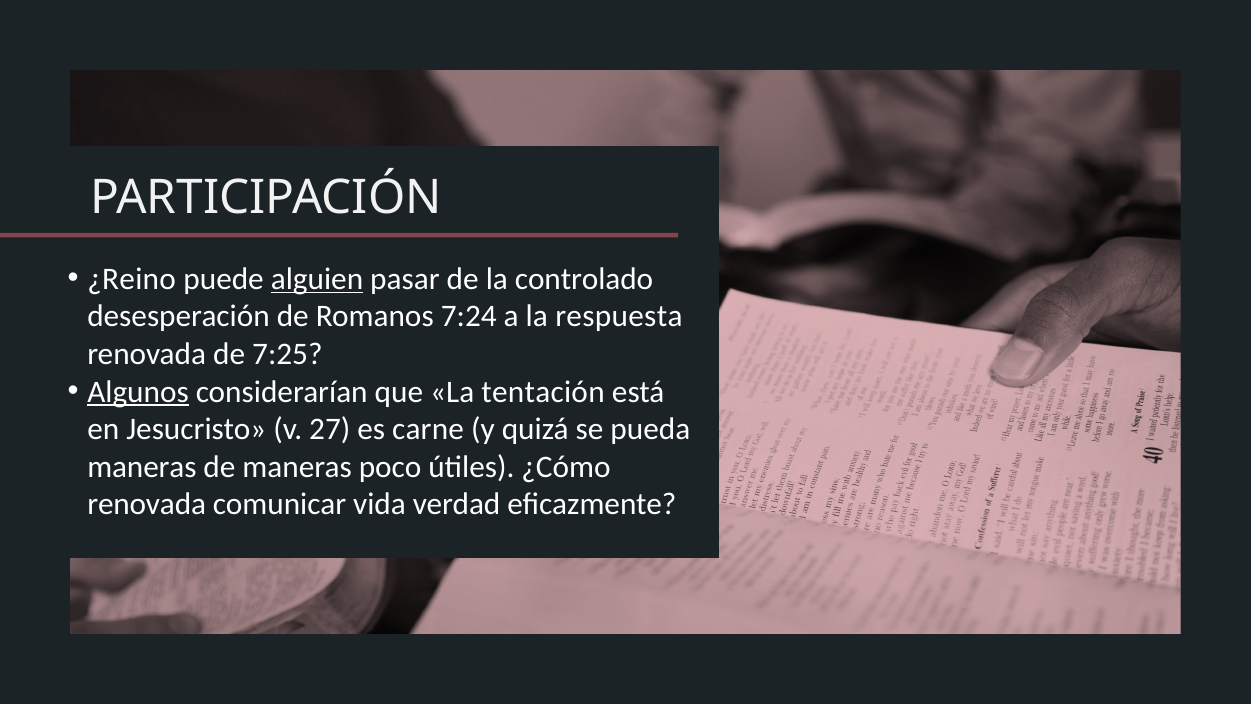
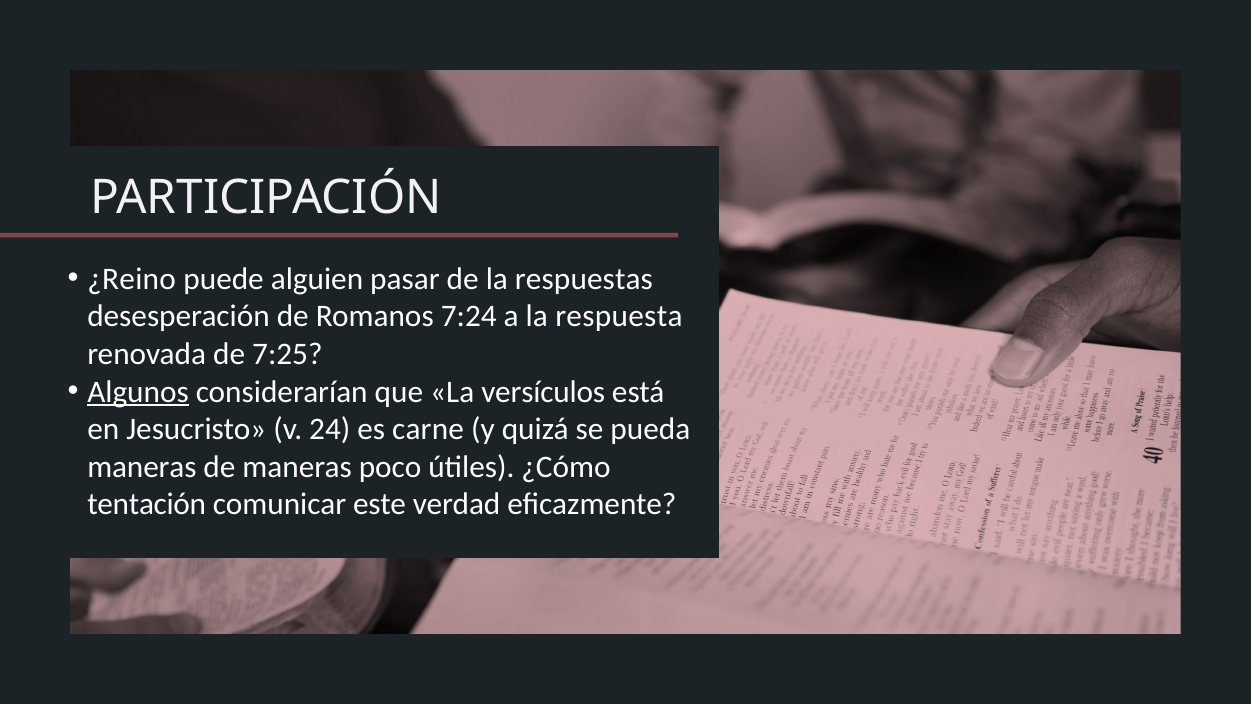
alguien underline: present -> none
controlado: controlado -> respuestas
tentación: tentación -> versículos
27: 27 -> 24
renovada at (147, 504): renovada -> tentación
vida: vida -> este
